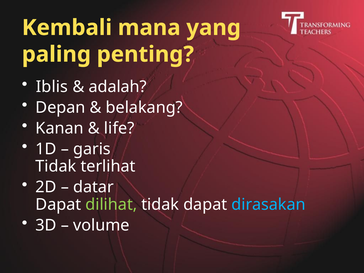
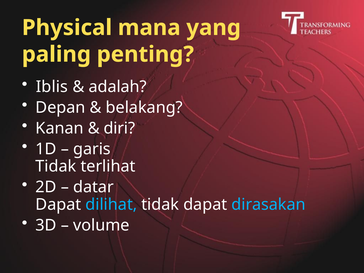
Kembali: Kembali -> Physical
life: life -> diri
dilihat colour: light green -> light blue
